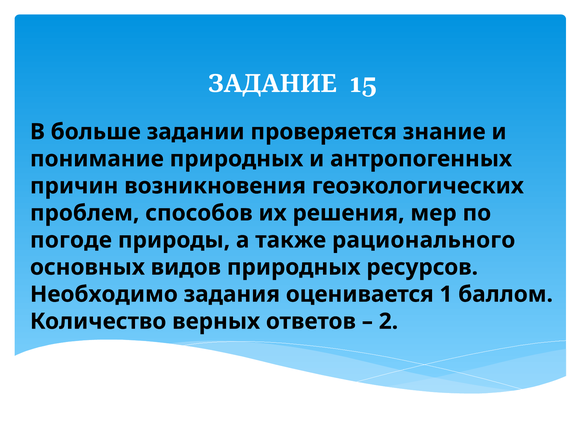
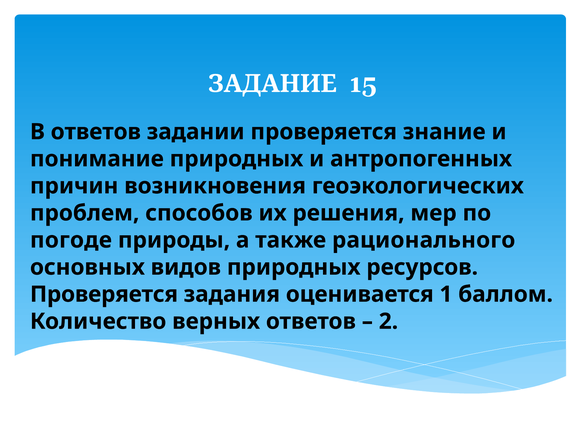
В больше: больше -> ответов
Необходимо at (104, 294): Необходимо -> Проверяется
